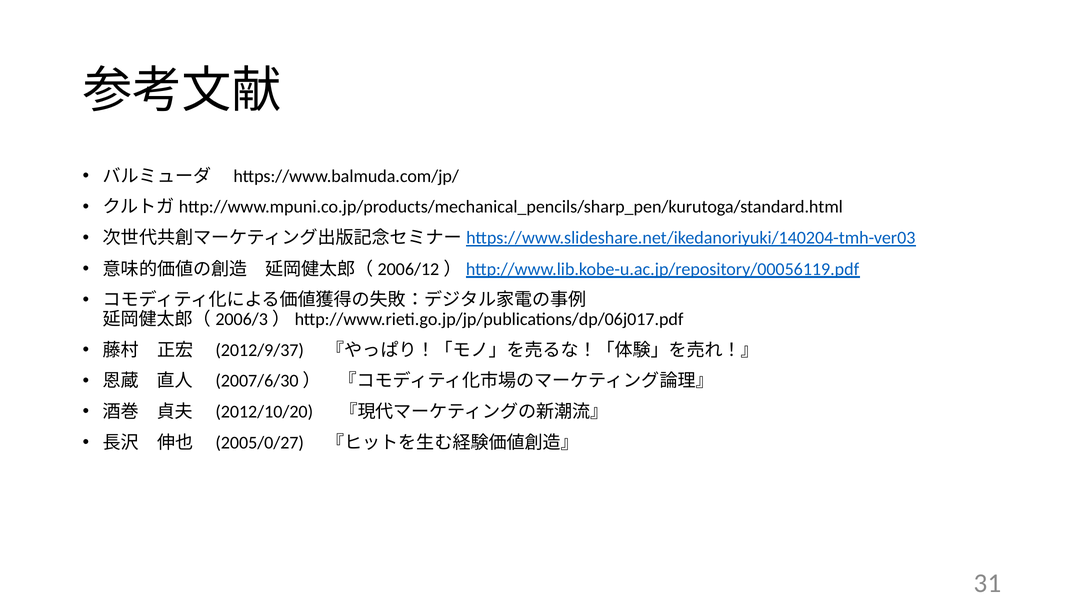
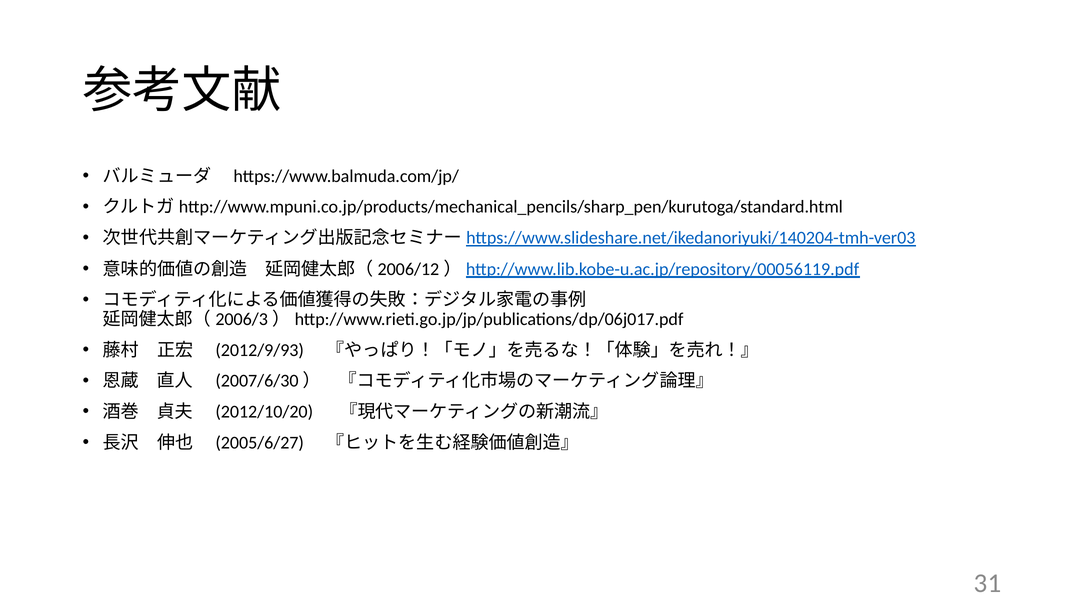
2012/9/37: 2012/9/37 -> 2012/9/93
2005/0/27: 2005/0/27 -> 2005/6/27
